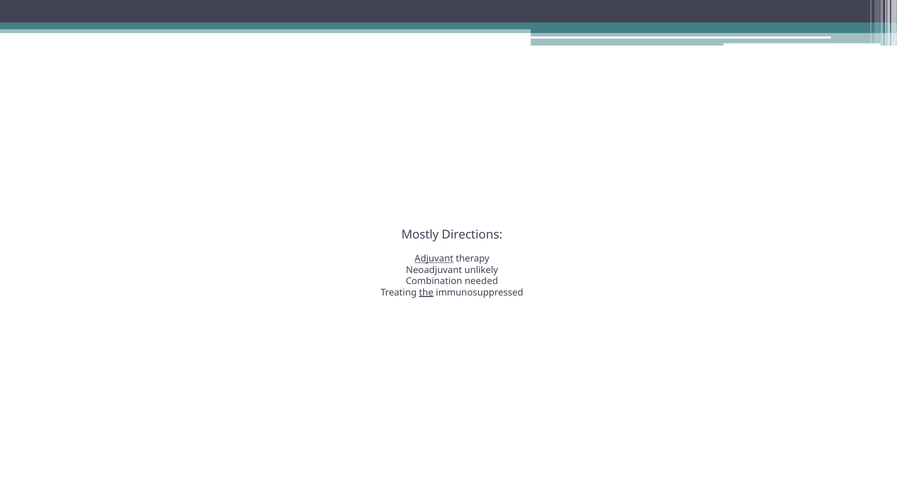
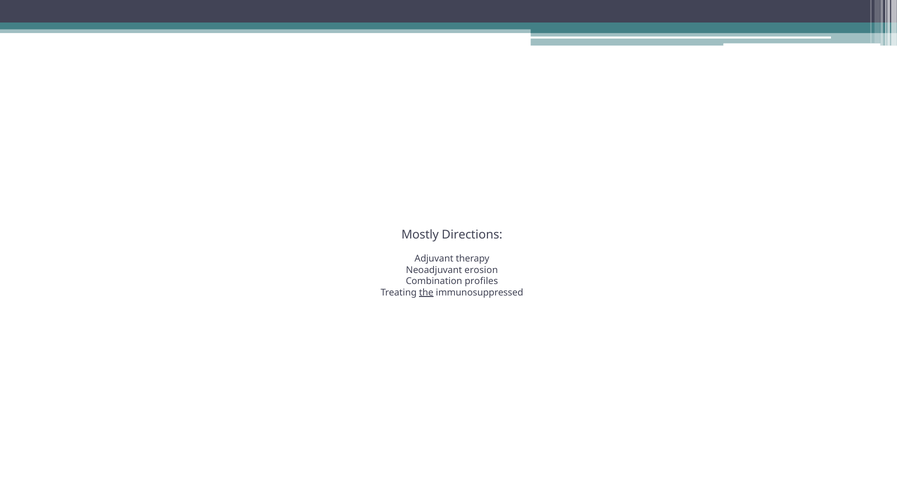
Adjuvant underline: present -> none
unlikely: unlikely -> erosion
needed: needed -> profiles
